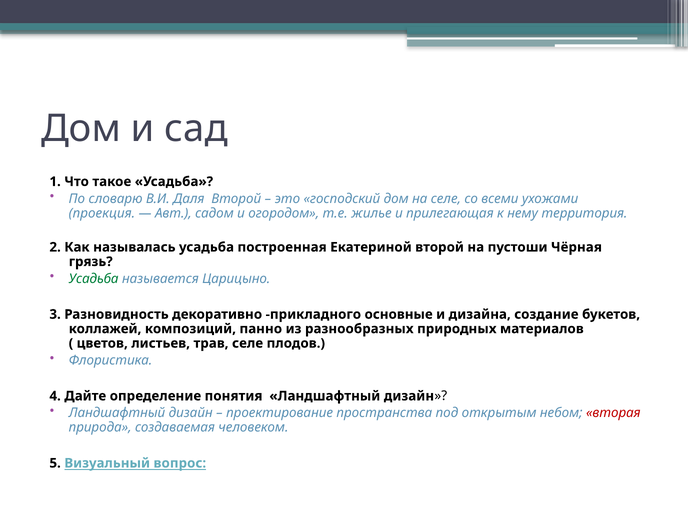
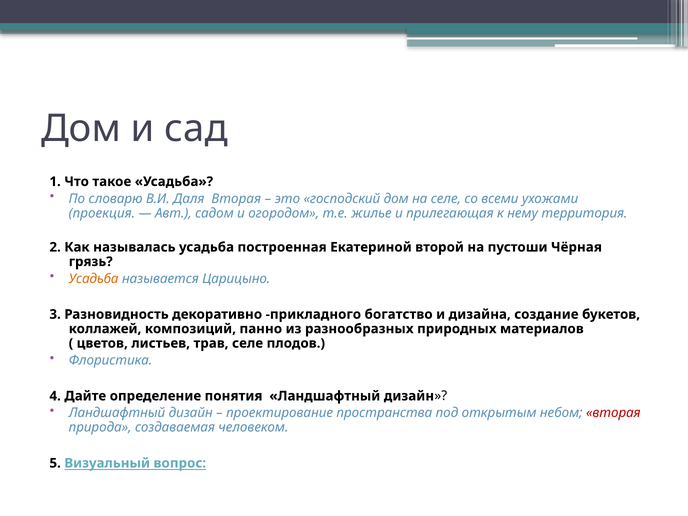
Даля Второй: Второй -> Вторая
Усадьба at (94, 279) colour: green -> orange
основные: основные -> богатство
